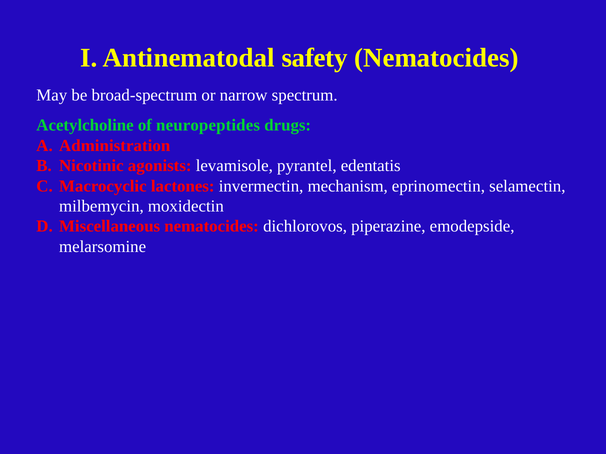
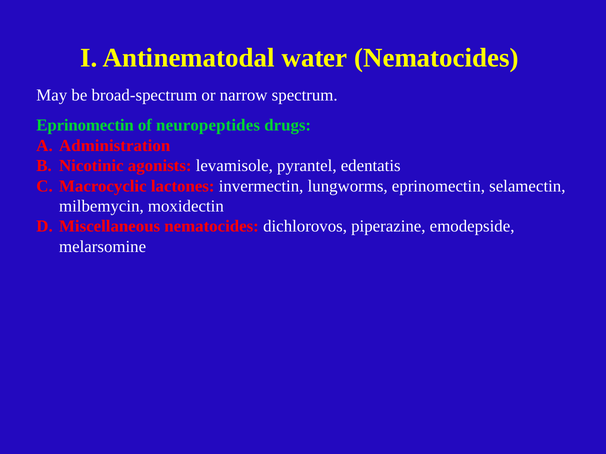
safety: safety -> water
Acetylcholine at (85, 125): Acetylcholine -> Eprinomectin
mechanism: mechanism -> lungworms
